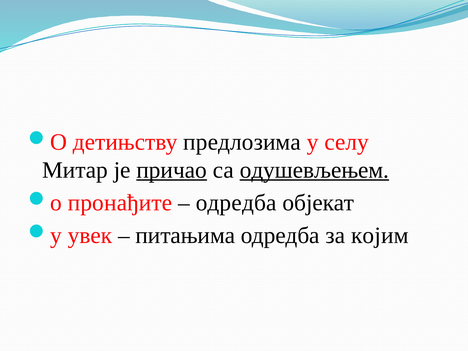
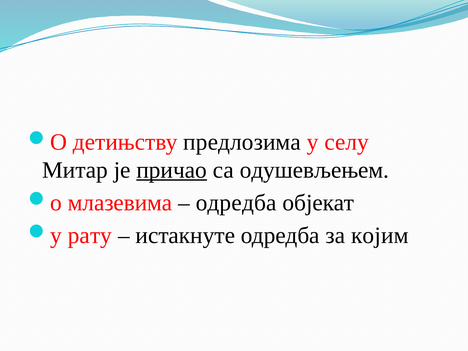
одушевљењем underline: present -> none
пронађите: пронађите -> млазевима
увек: увек -> рату
питањима: питањима -> истакнуте
